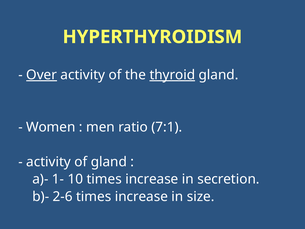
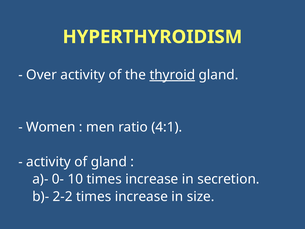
Over underline: present -> none
7:1: 7:1 -> 4:1
1-: 1- -> 0-
2-6: 2-6 -> 2-2
